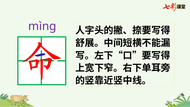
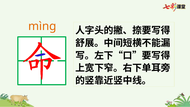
mìng colour: purple -> orange
